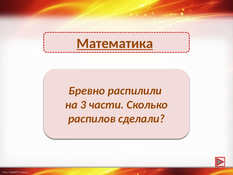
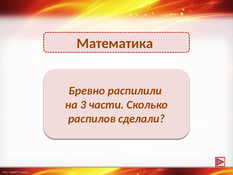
Математика underline: present -> none
